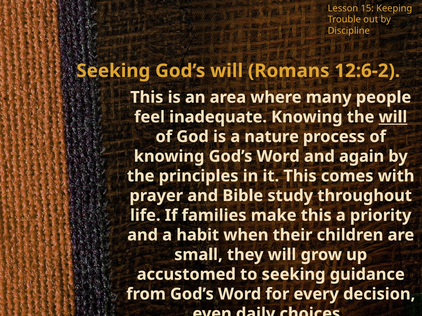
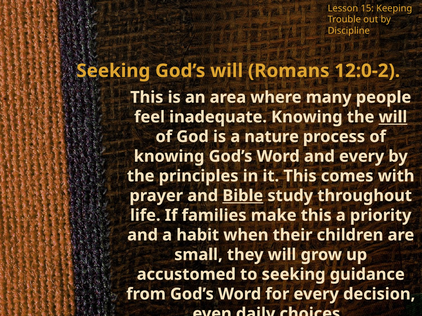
12:6-2: 12:6-2 -> 12:0-2
and again: again -> every
Bible underline: none -> present
